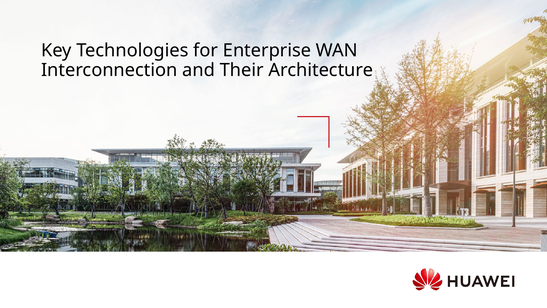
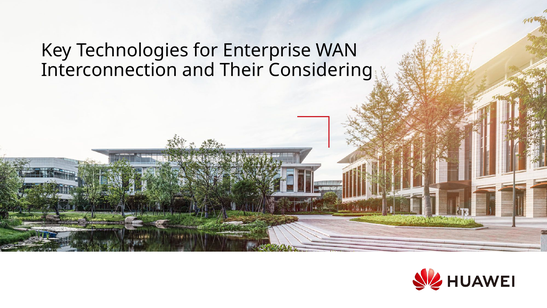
Architecture: Architecture -> Considering
